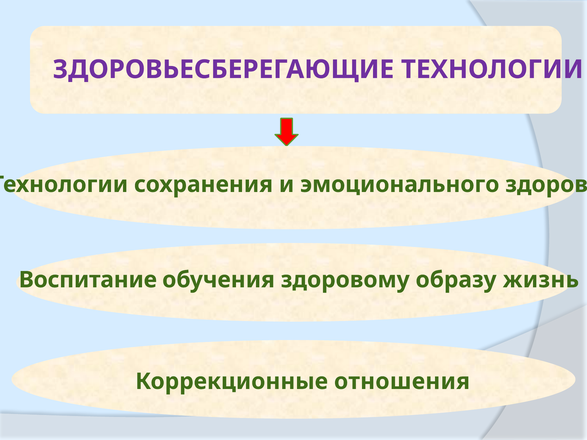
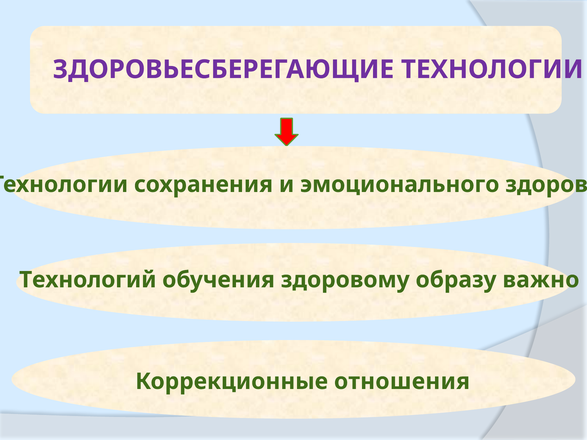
Воспитание: Воспитание -> Технологий
жизнь: жизнь -> важно
